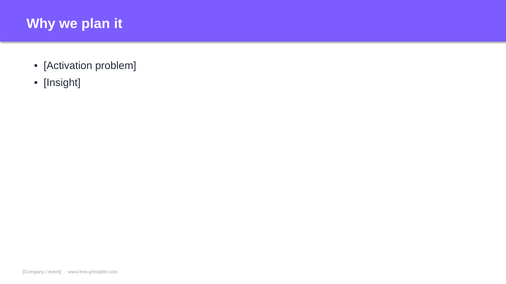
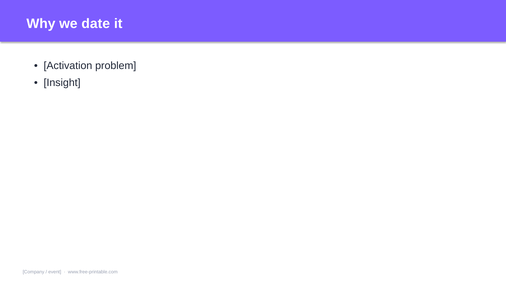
plan: plan -> date
